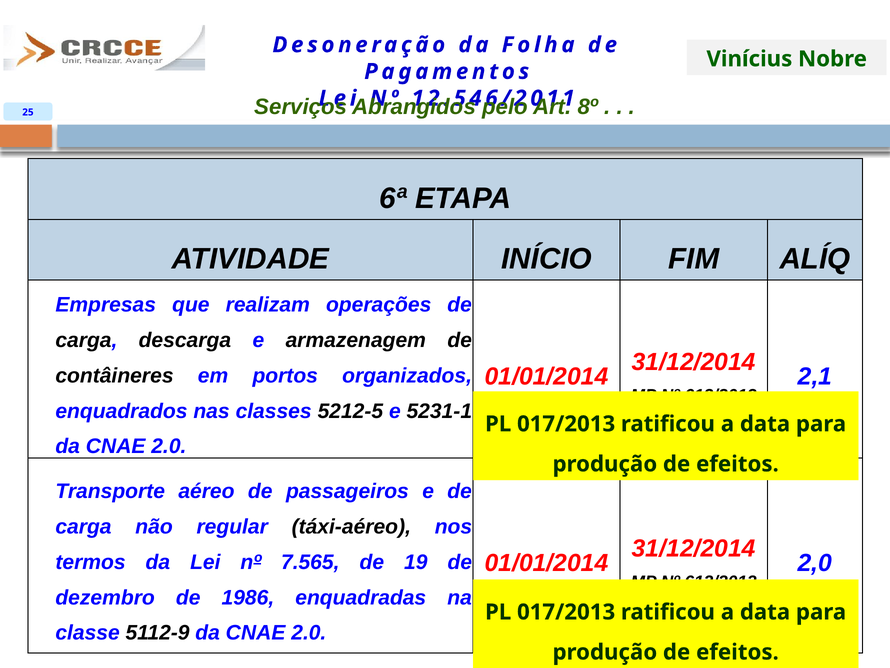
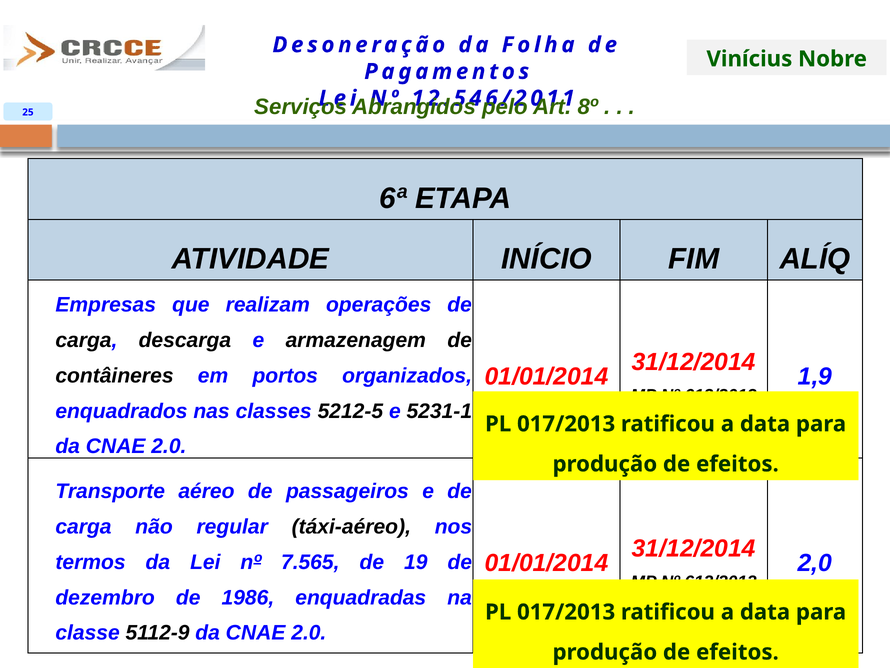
2,1: 2,1 -> 1,9
